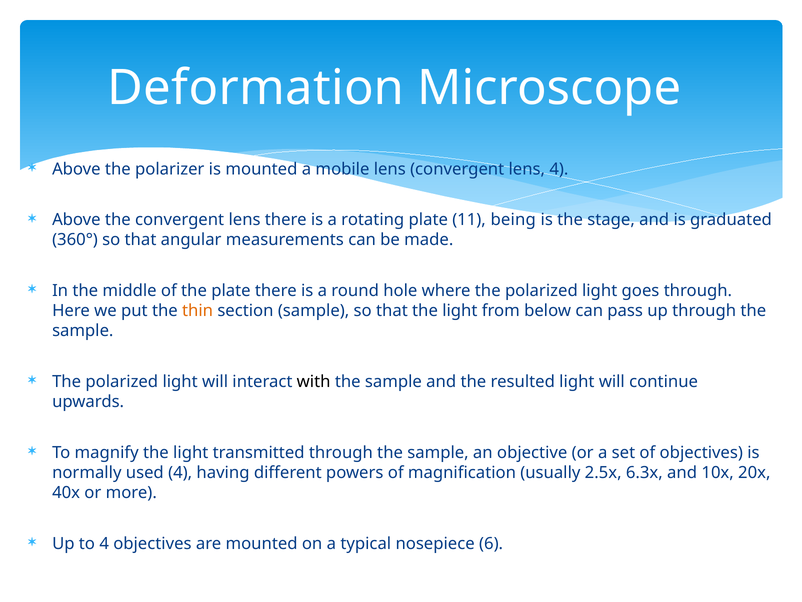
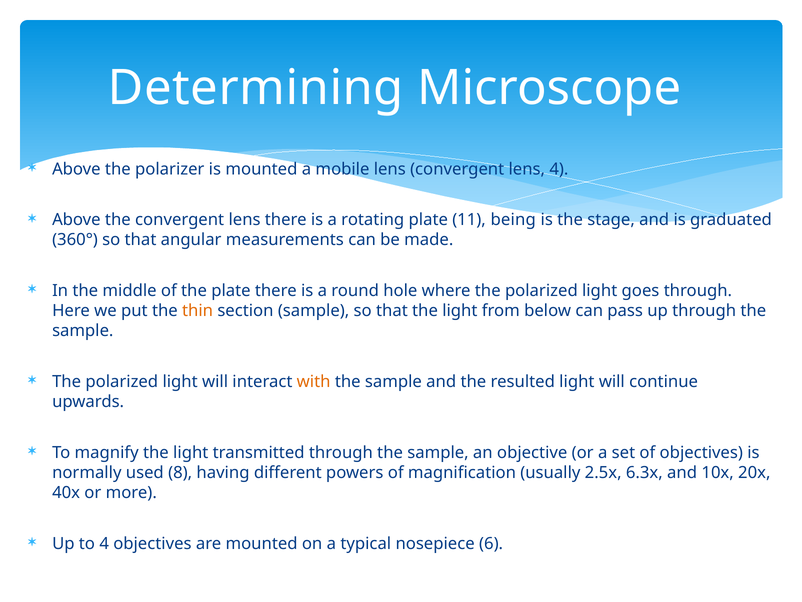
Deformation: Deformation -> Determining
with colour: black -> orange
used 4: 4 -> 8
